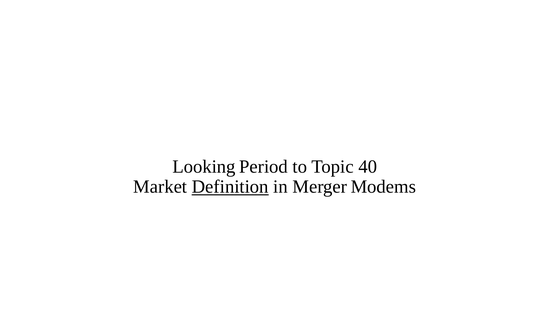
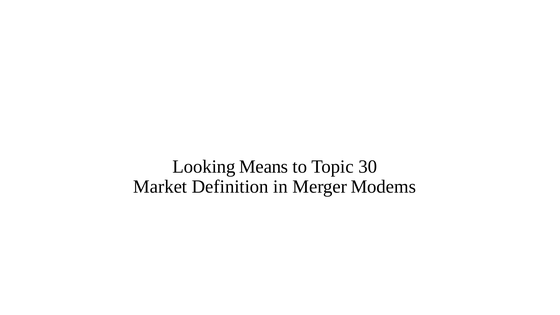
Period: Period -> Means
40: 40 -> 30
Definition underline: present -> none
